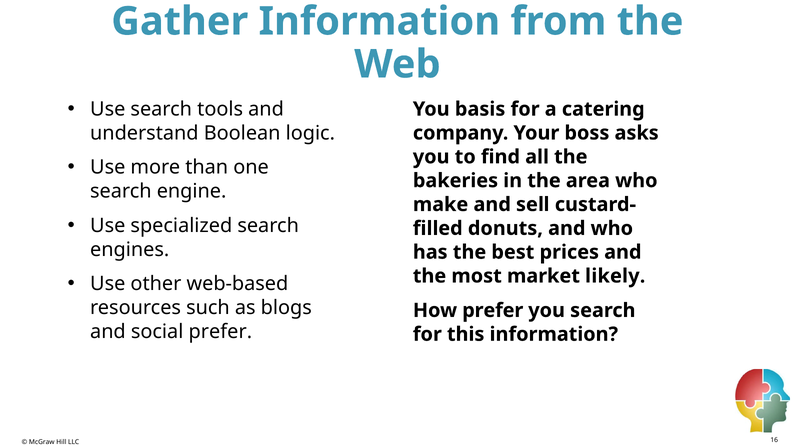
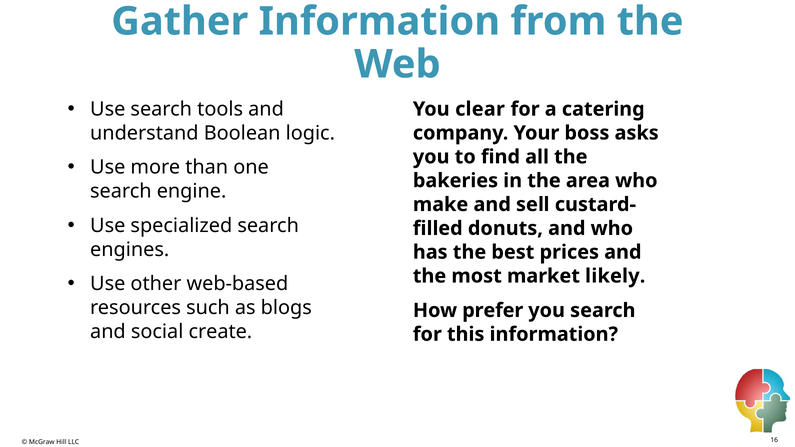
basis: basis -> clear
social prefer: prefer -> create
